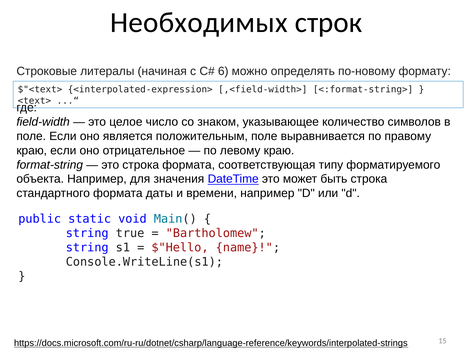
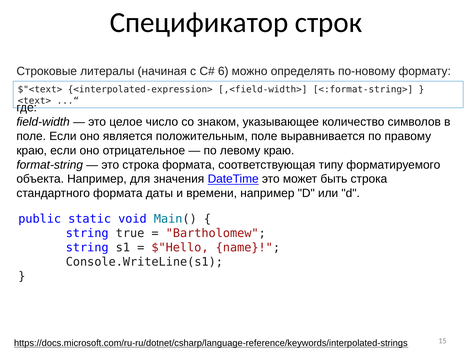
Необходимых: Необходимых -> Спецификатор
